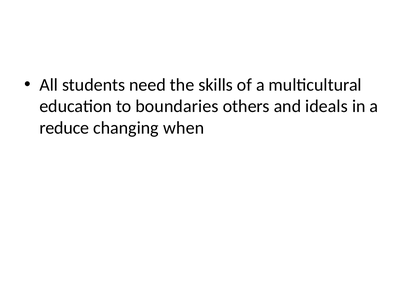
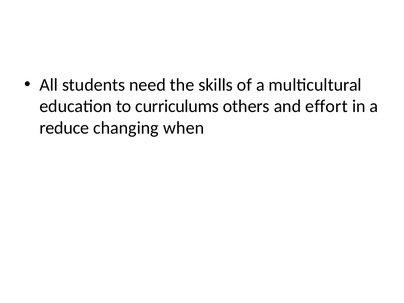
boundaries: boundaries -> curriculums
ideals: ideals -> effort
